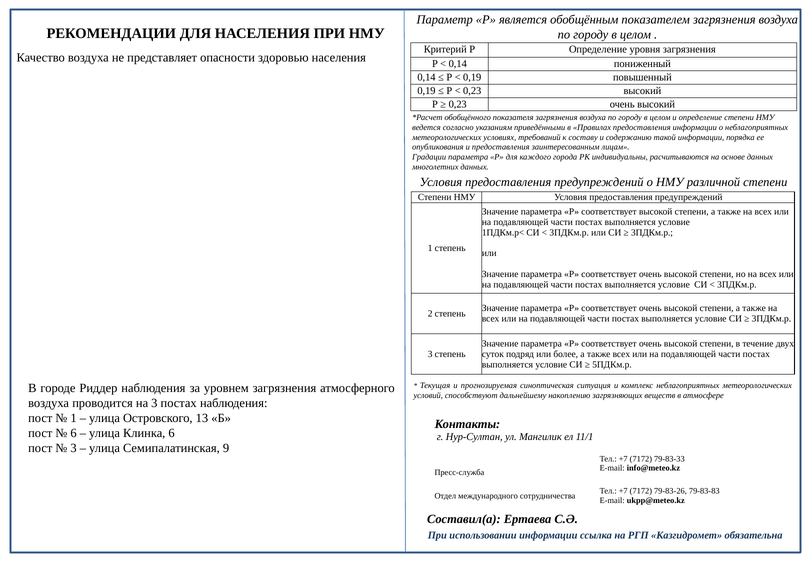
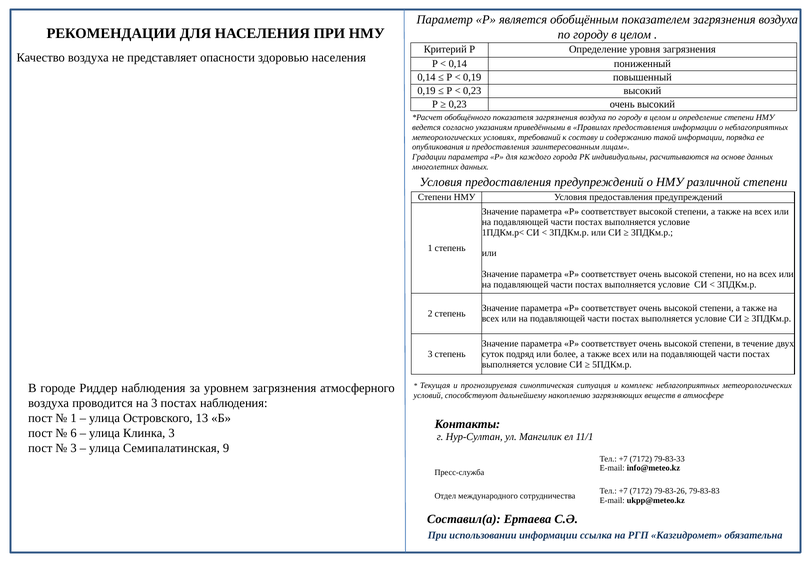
Клинка 6: 6 -> 3
